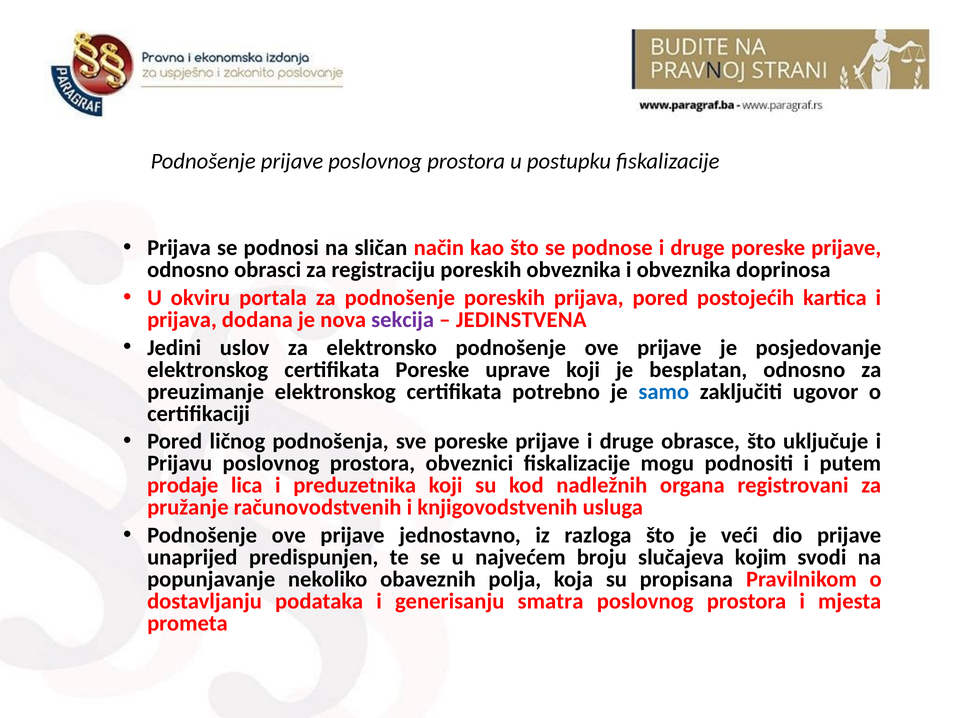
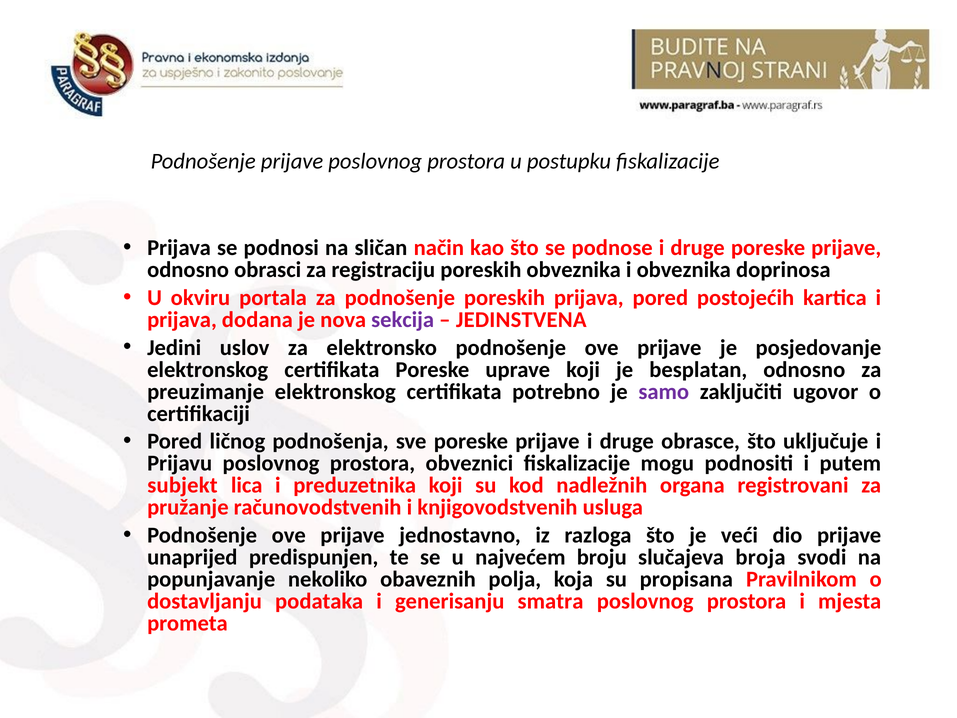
samo colour: blue -> purple
prodaje: prodaje -> subjekt
kojim: kojim -> broja
